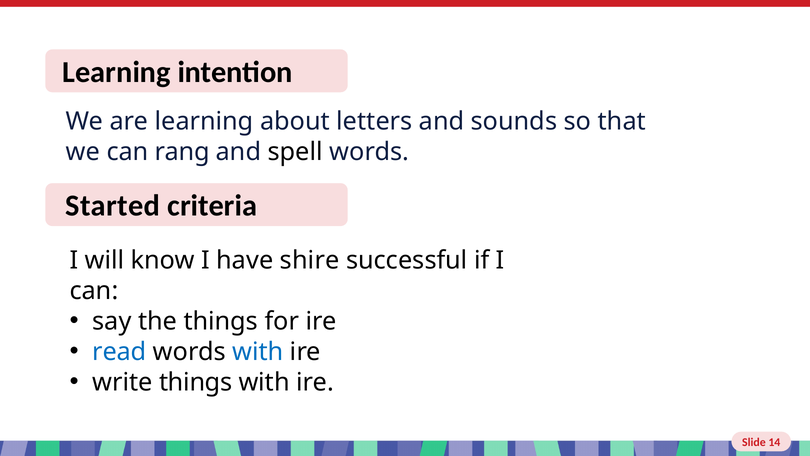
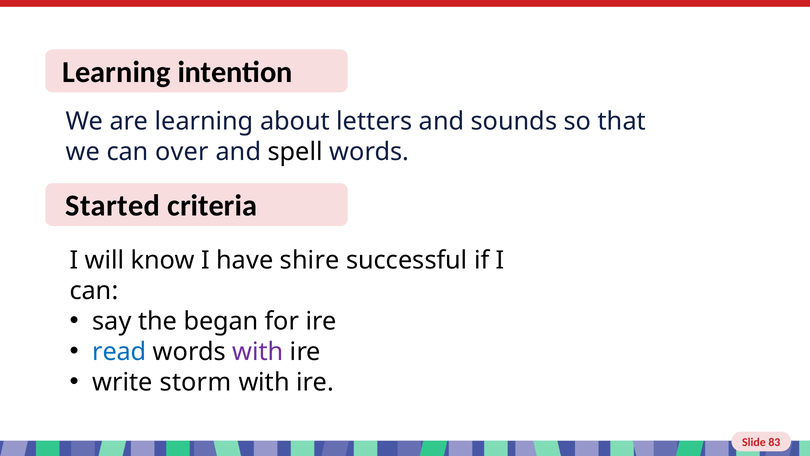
rang: rang -> over
the things: things -> began
with at (258, 351) colour: blue -> purple
write things: things -> storm
14: 14 -> 83
